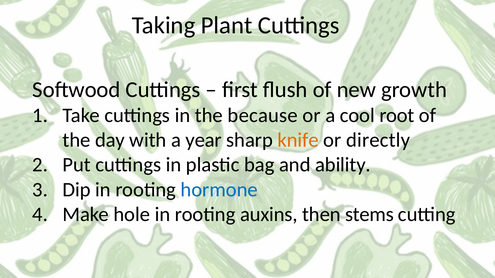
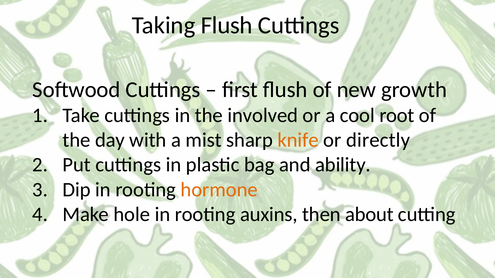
Taking Plant: Plant -> Flush
because: because -> involved
year: year -> mist
hormone colour: blue -> orange
stems: stems -> about
